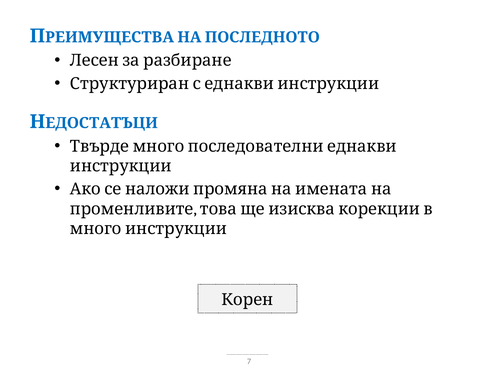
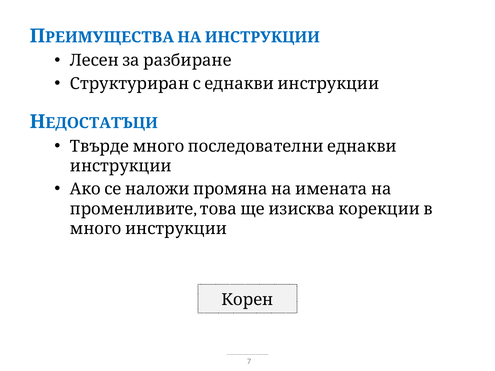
НА ПОСЛЕДНОТО: ПОСЛЕДНОТО -> ИНСТРУКЦИИ
